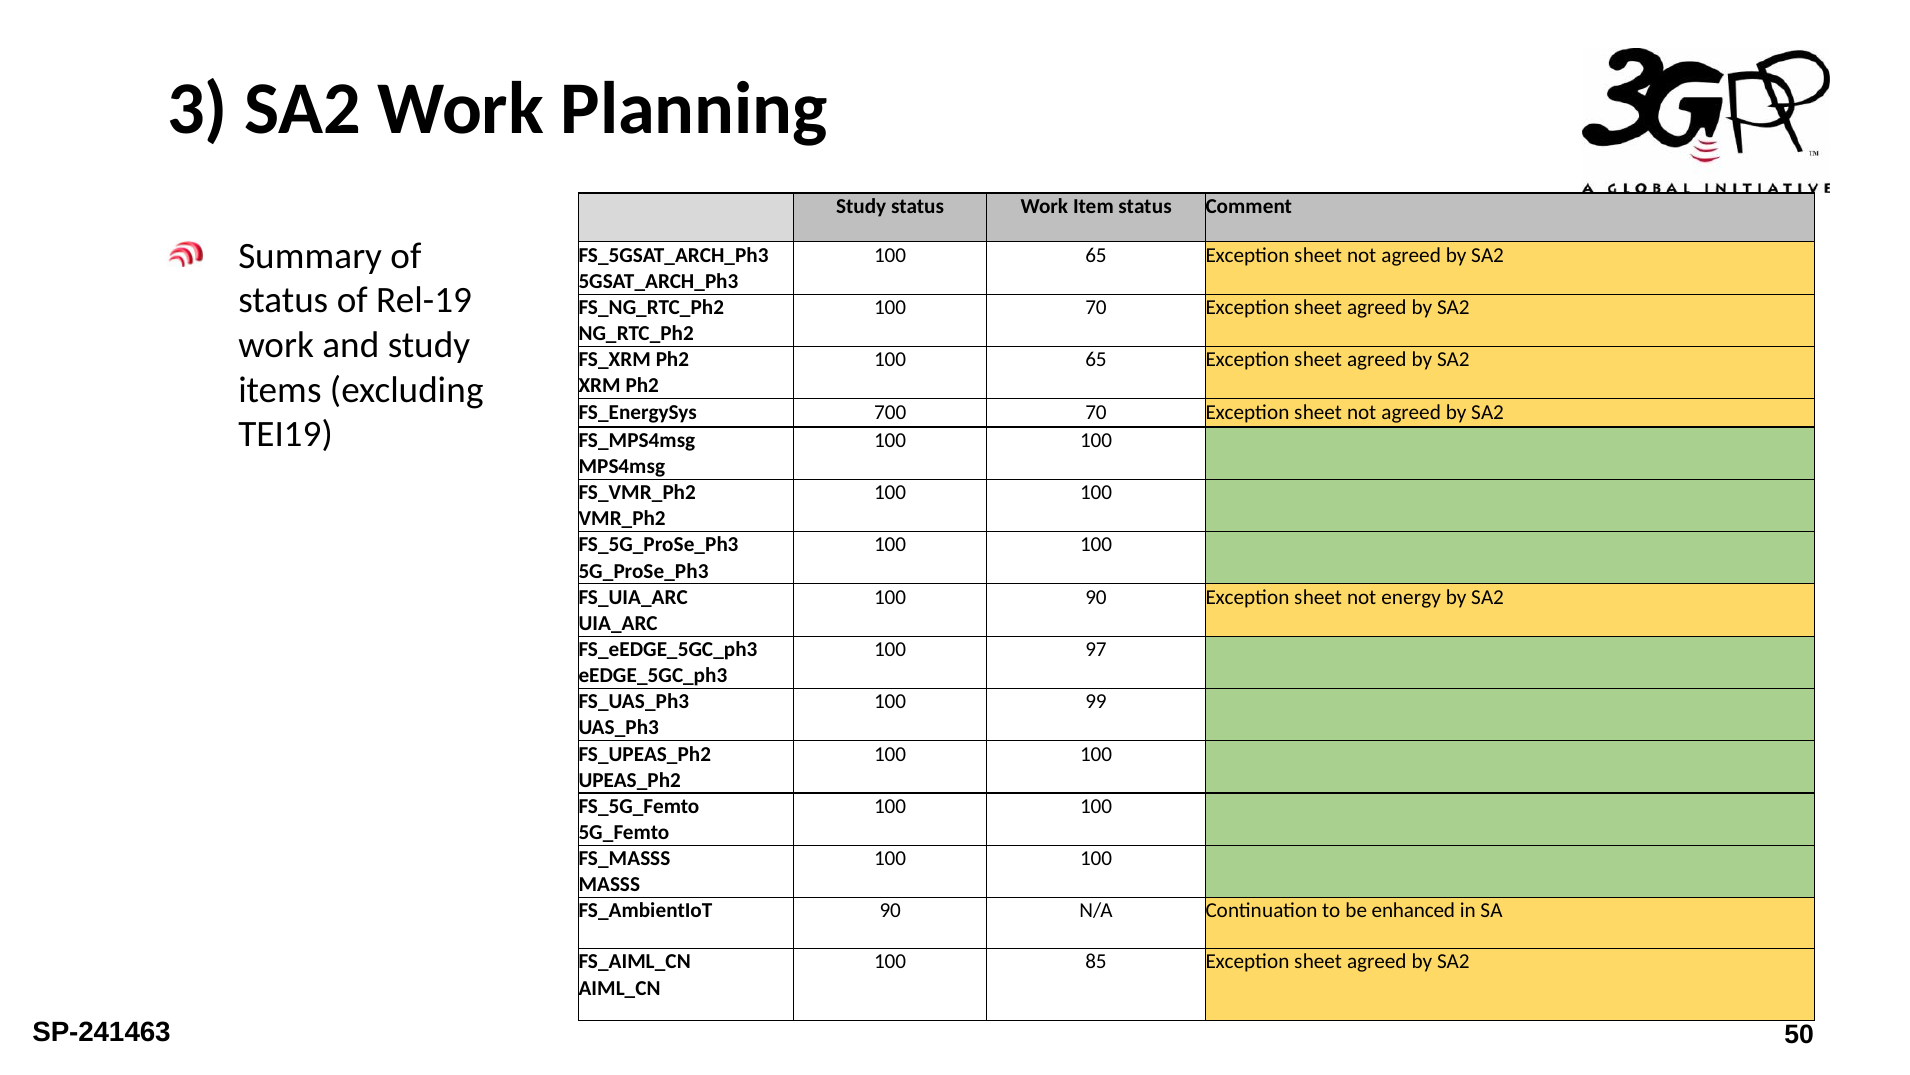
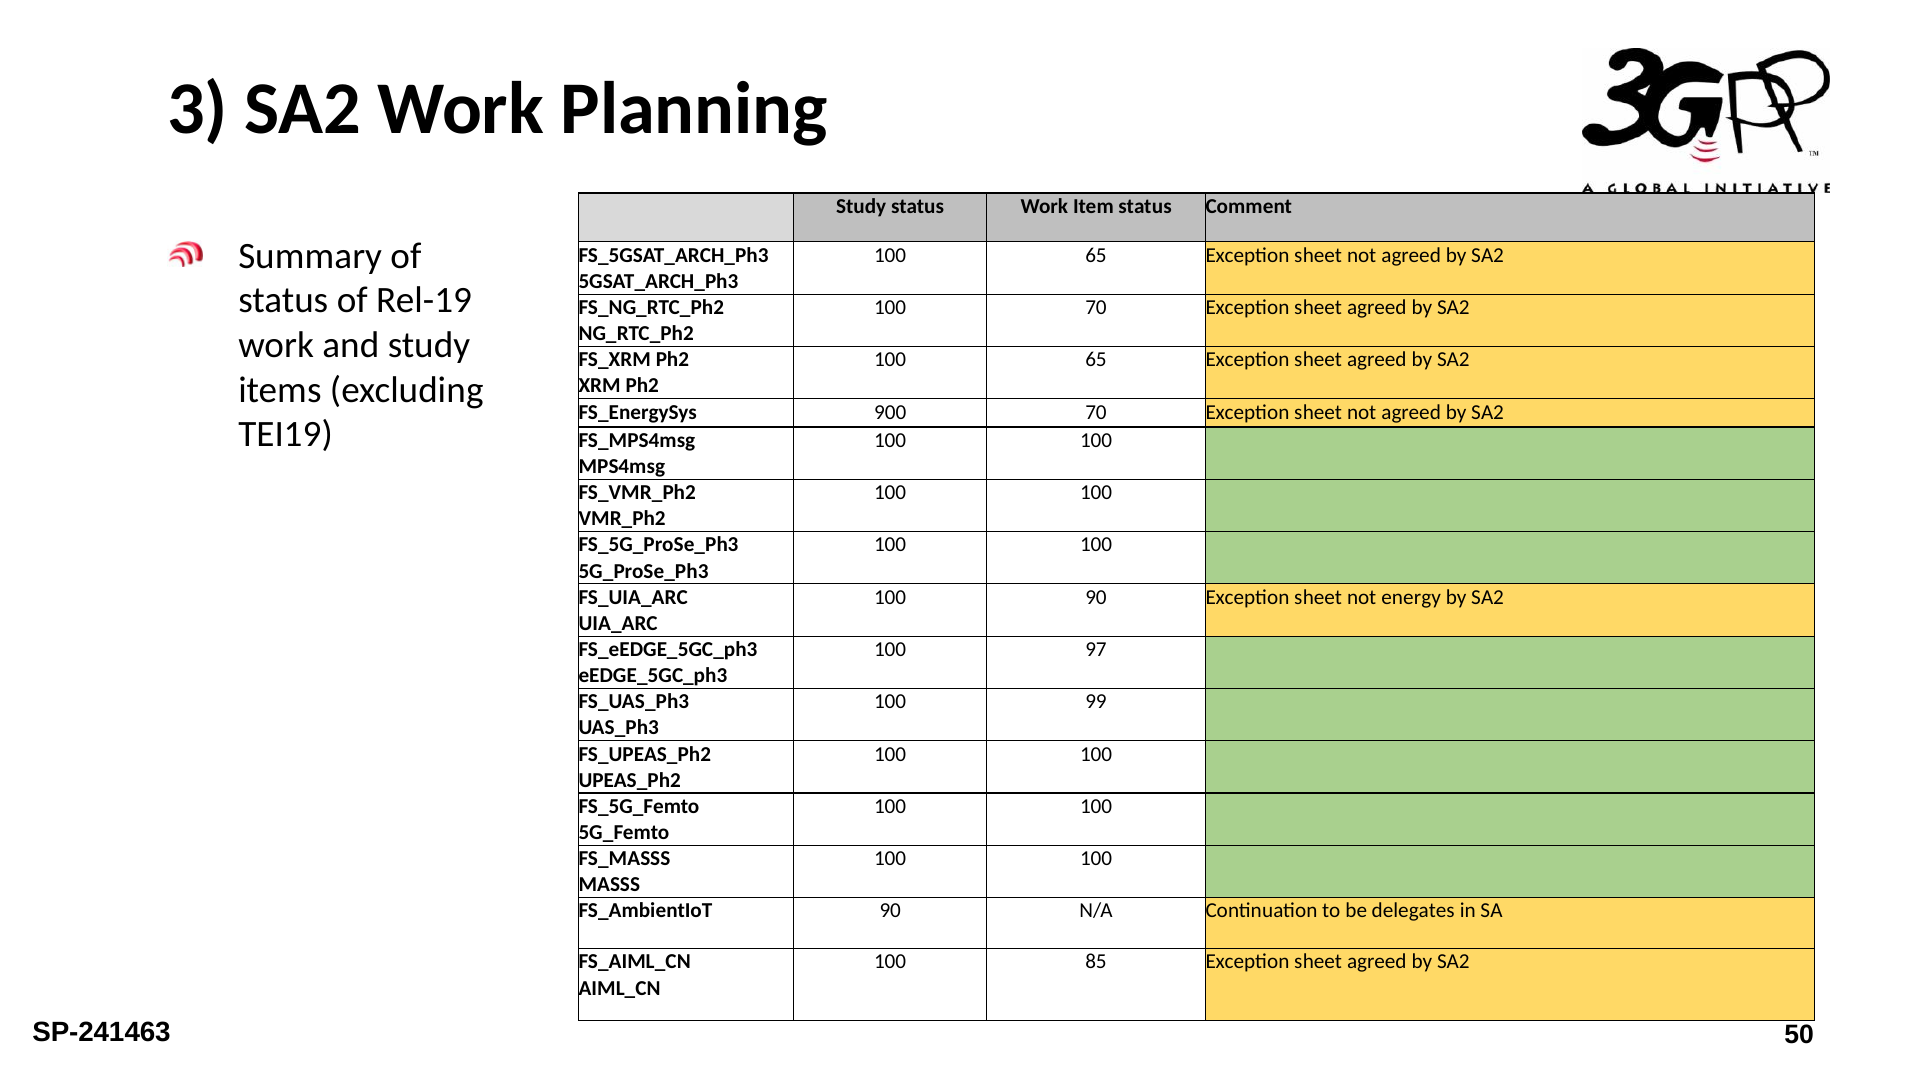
700: 700 -> 900
enhanced: enhanced -> delegates
